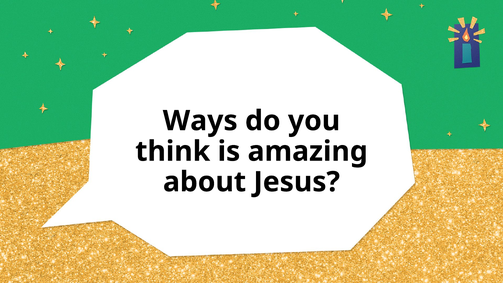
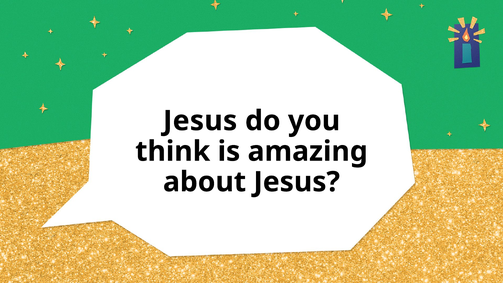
Ways at (200, 121): Ways -> Jesus
